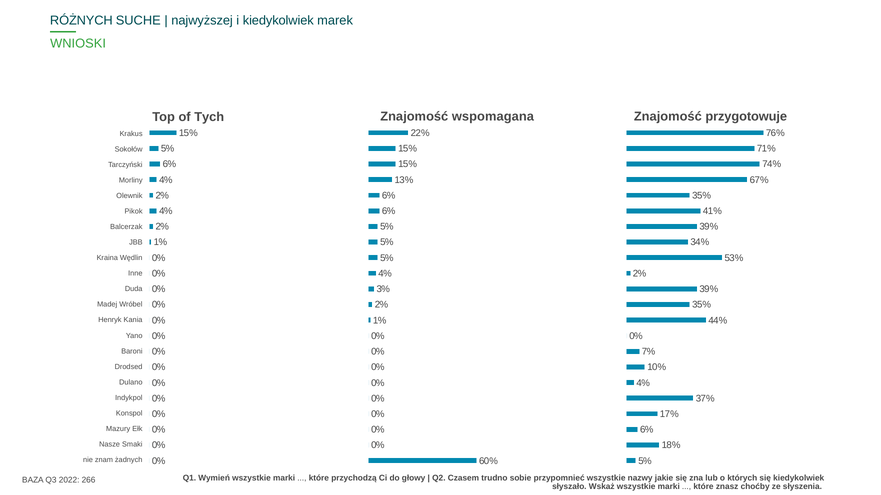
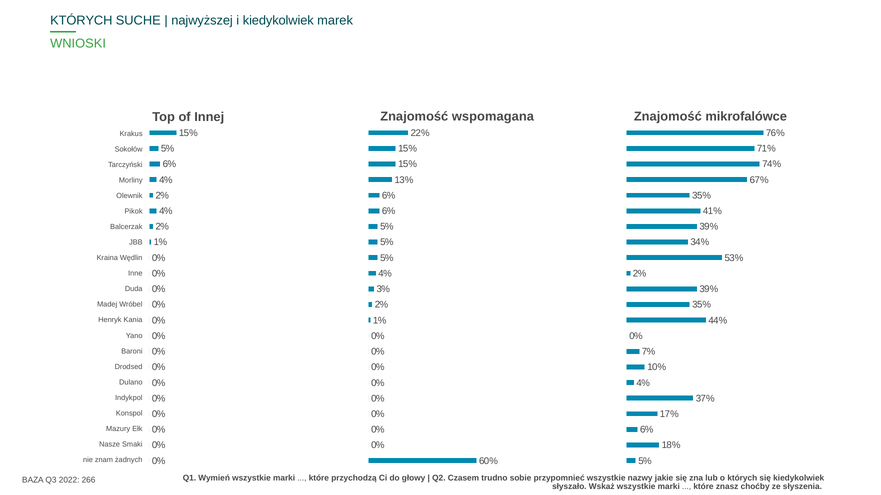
RÓŻNYCH at (81, 20): RÓŻNYCH -> KTÓRYCH
Tych: Tych -> Innej
przygotowuje: przygotowuje -> mikrofalówce
